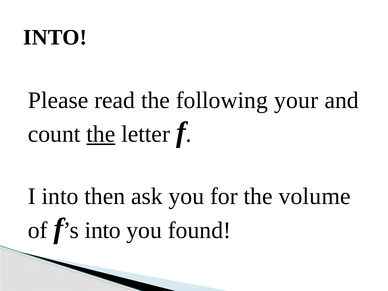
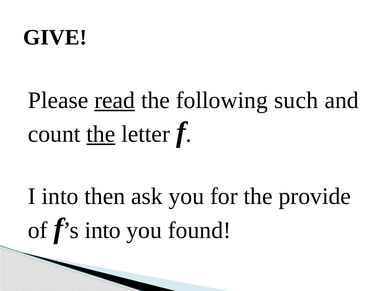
INTO at (55, 37): INTO -> GIVE
read underline: none -> present
your: your -> such
volume: volume -> provide
